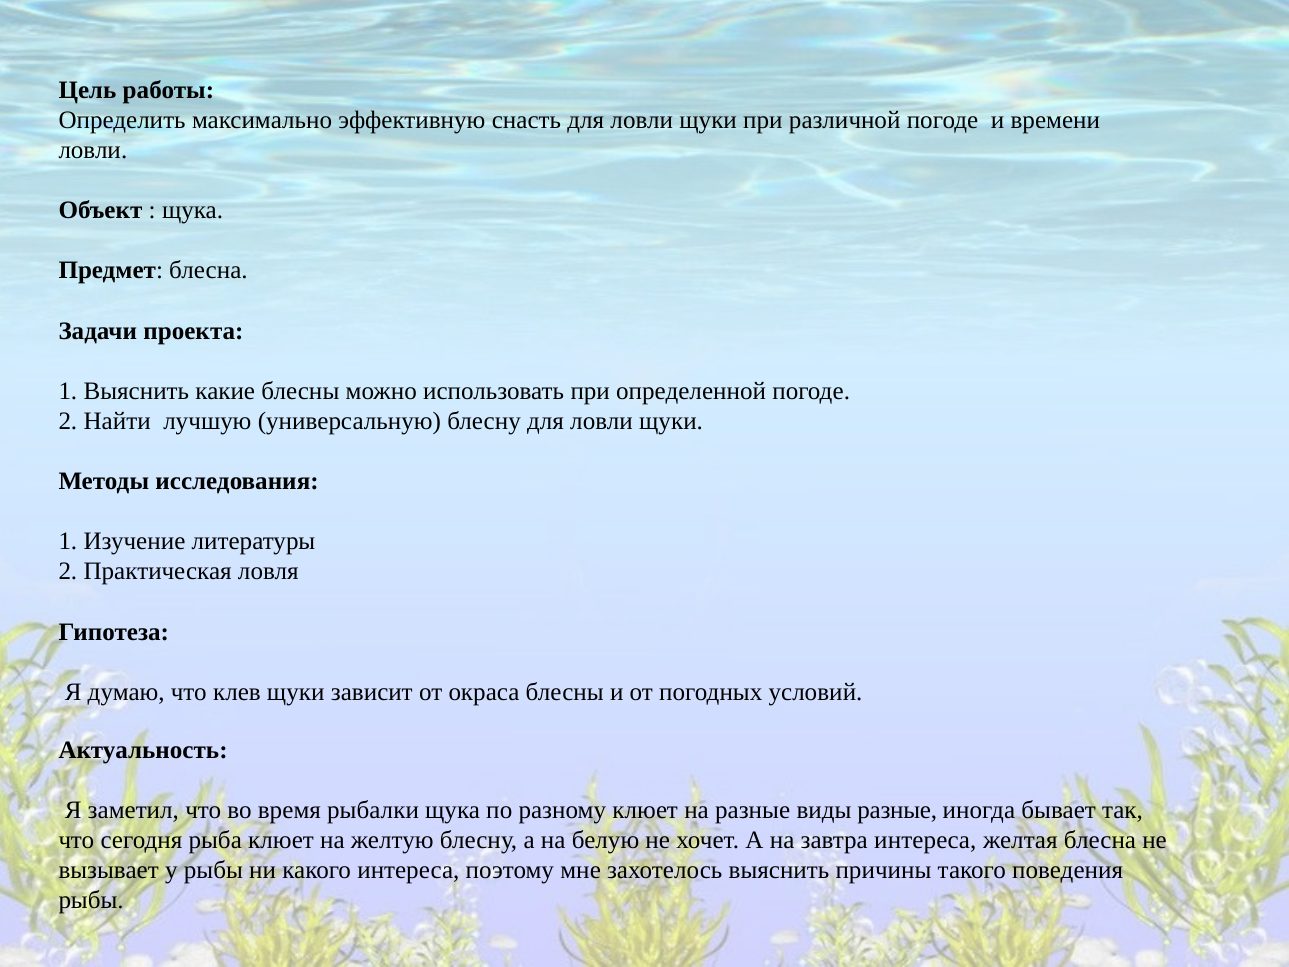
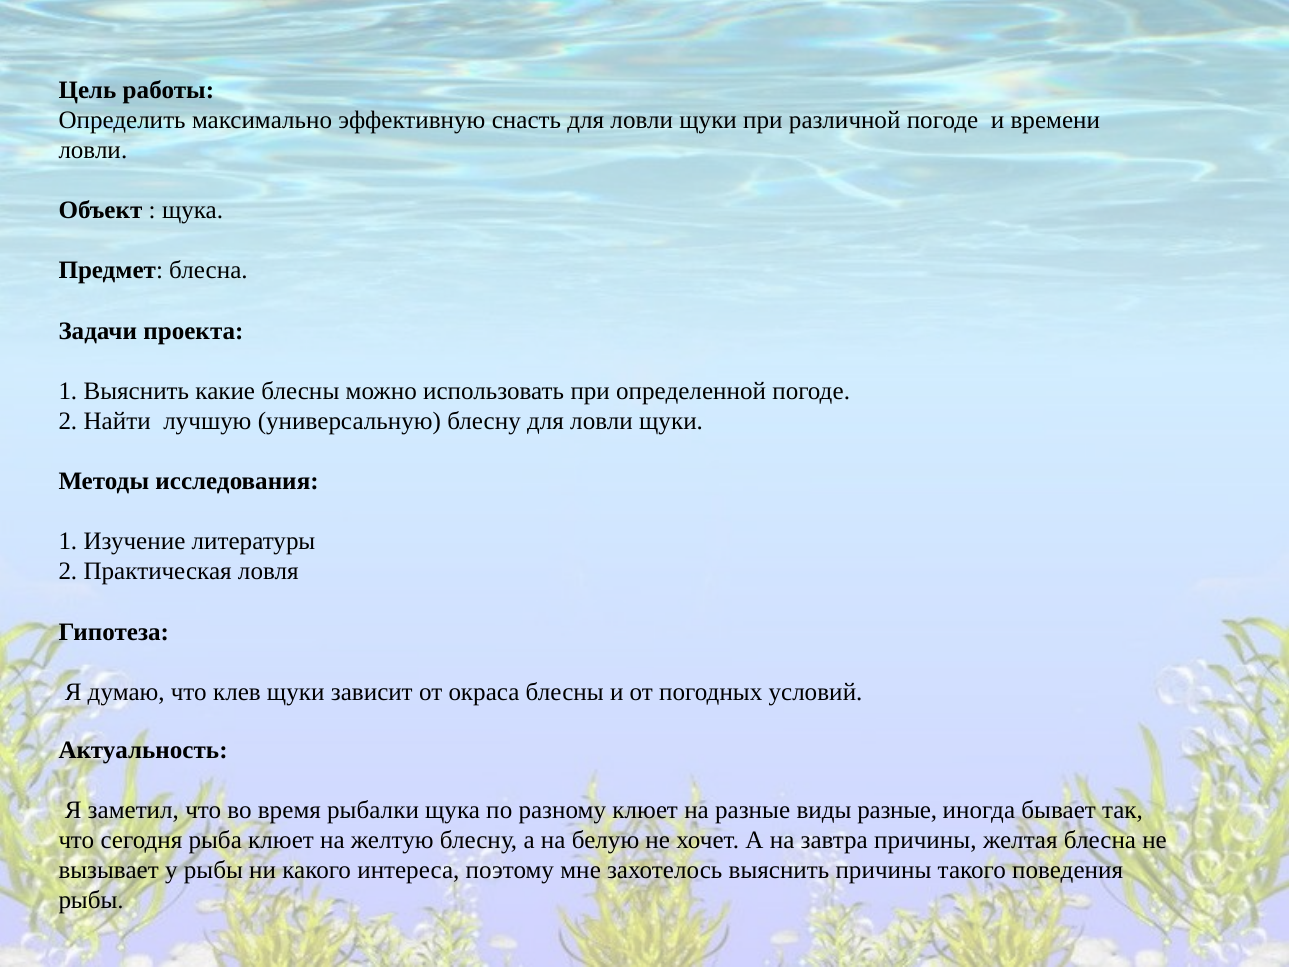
завтра интереса: интереса -> причины
